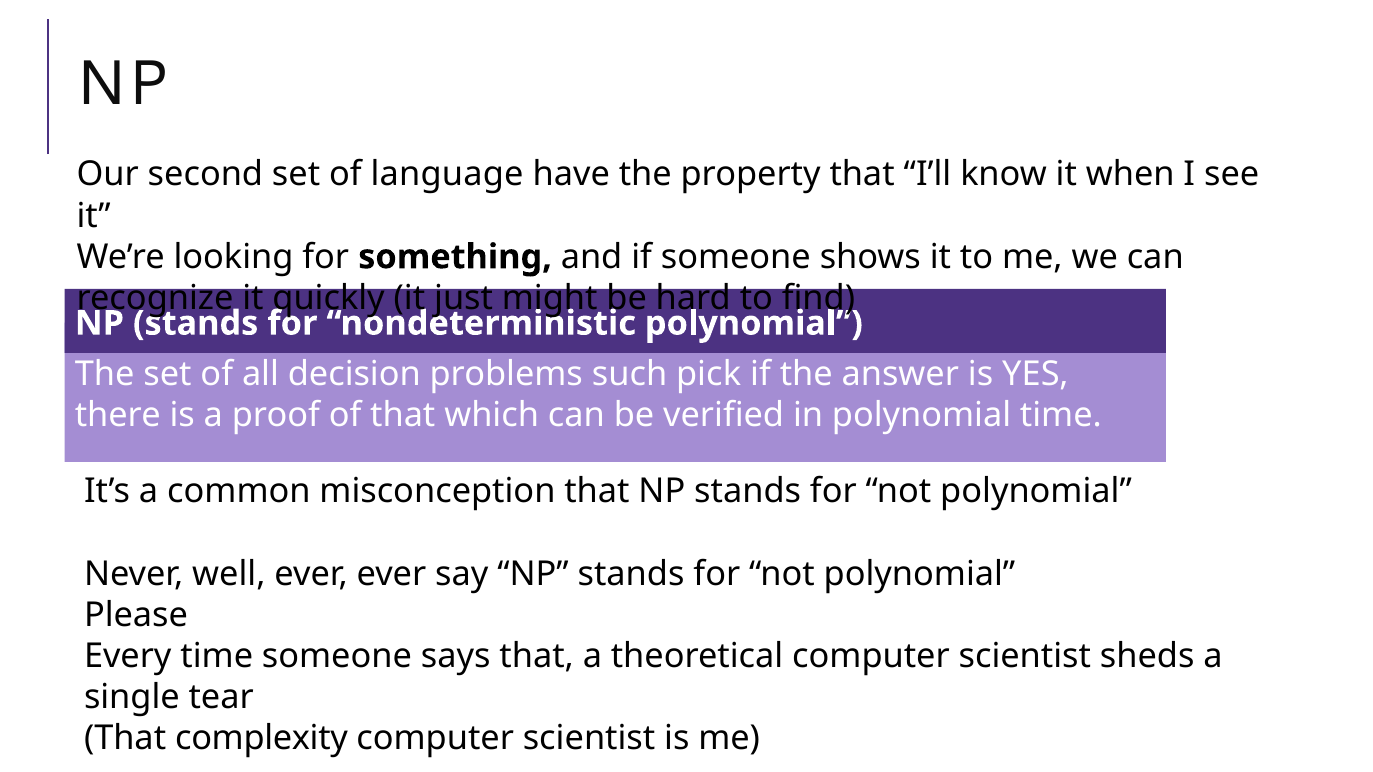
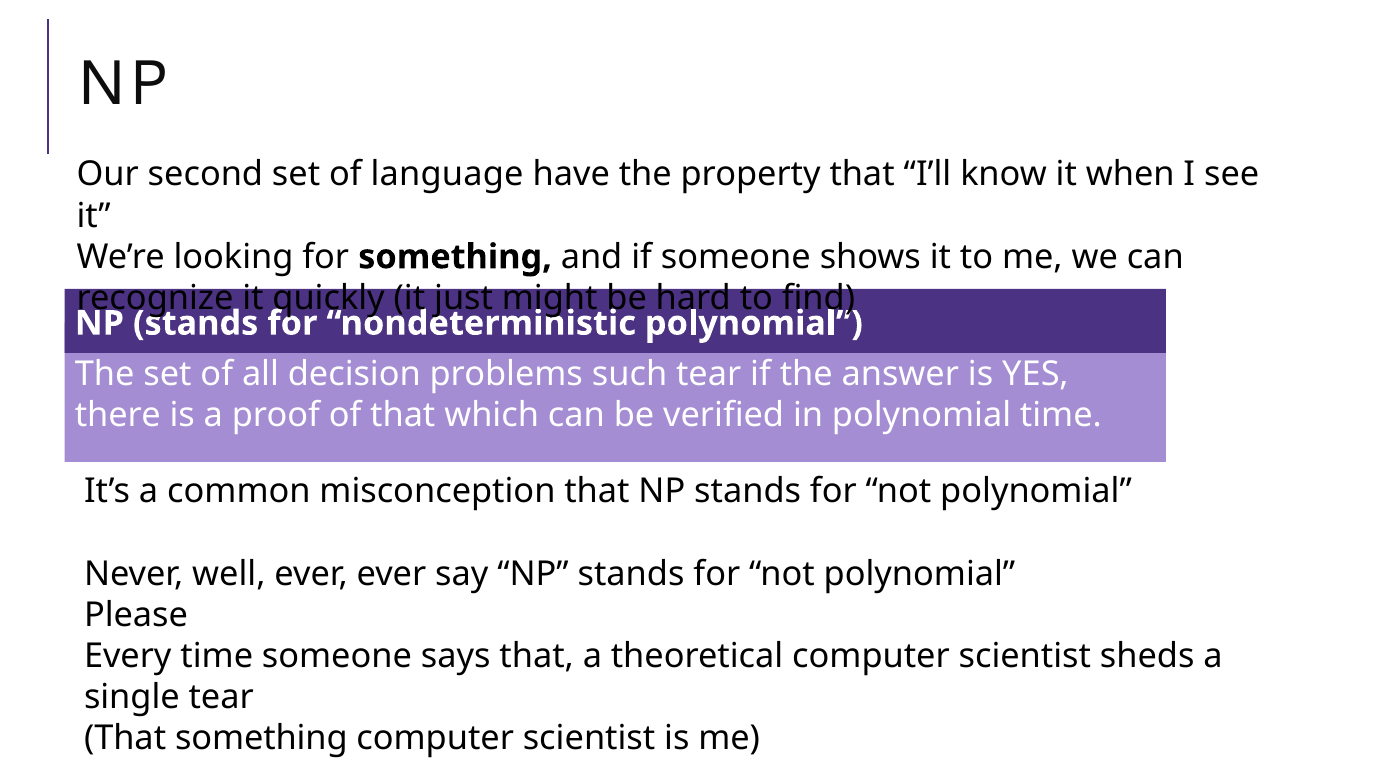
such pick: pick -> tear
That complexity: complexity -> something
